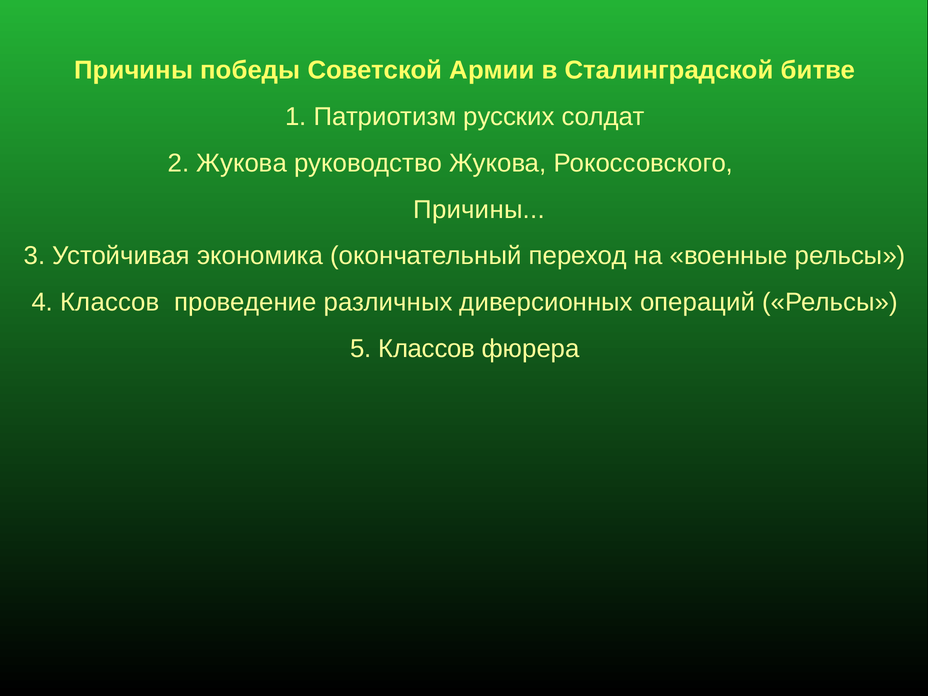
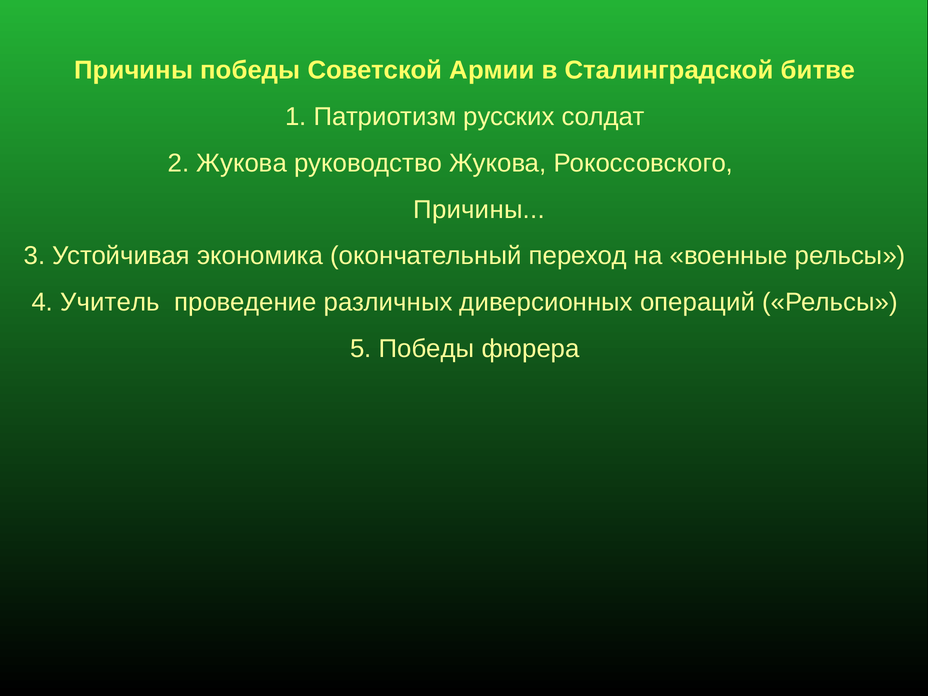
4 Классов: Классов -> Учитель
5 Классов: Классов -> Победы
